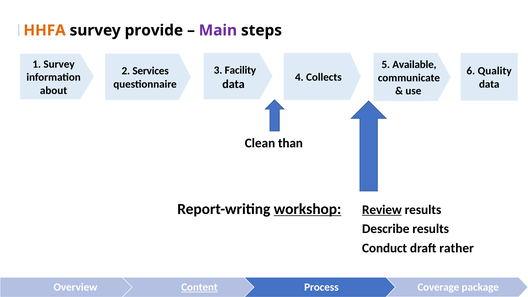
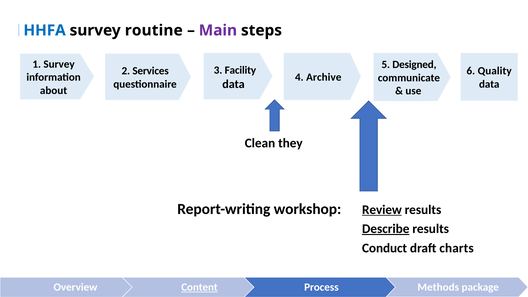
HHFA colour: orange -> blue
provide: provide -> routine
Available: Available -> Designed
Collects: Collects -> Archive
than: than -> they
workshop underline: present -> none
Describe underline: none -> present
rather: rather -> charts
Coverage: Coverage -> Methods
